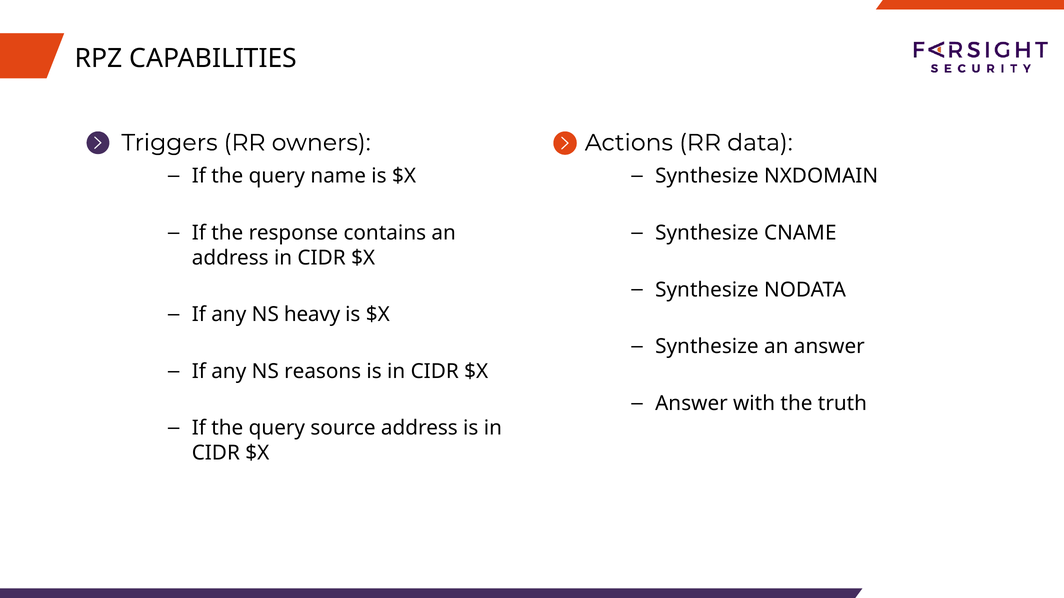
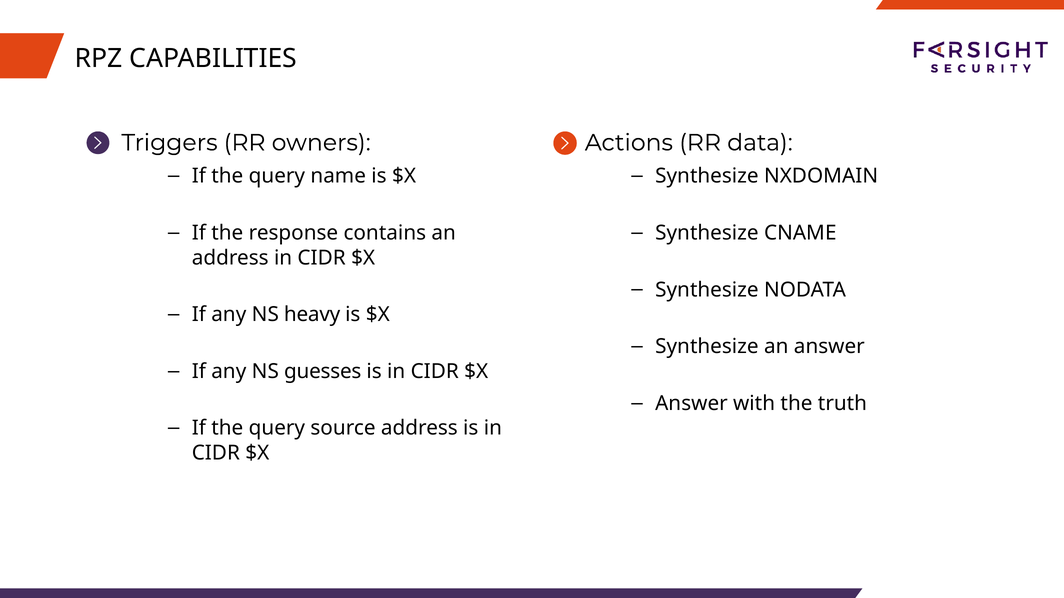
reasons: reasons -> guesses
